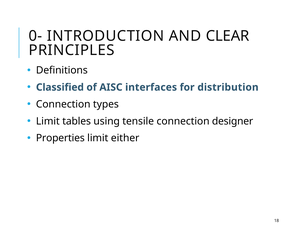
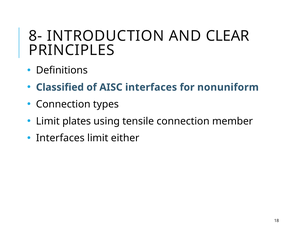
0-: 0- -> 8-
distribution: distribution -> nonuniform
tables: tables -> plates
designer: designer -> member
Properties at (60, 138): Properties -> Interfaces
